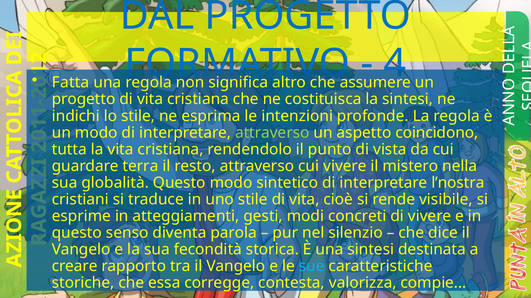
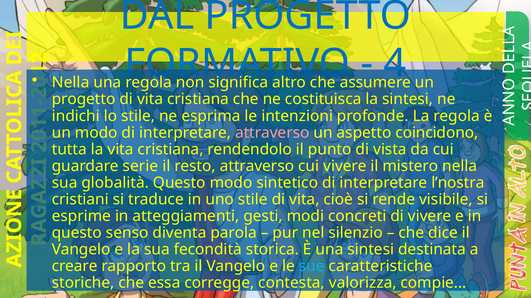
Fatta at (71, 83): Fatta -> Nella
attraverso at (272, 133) colour: light green -> pink
terra: terra -> serie
